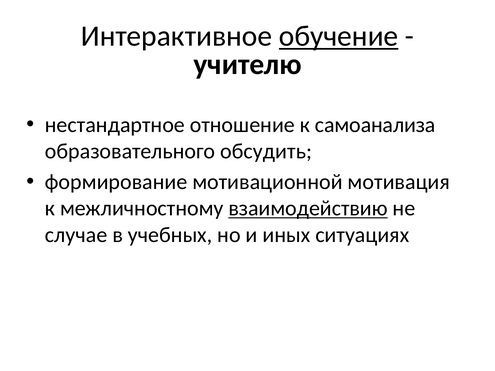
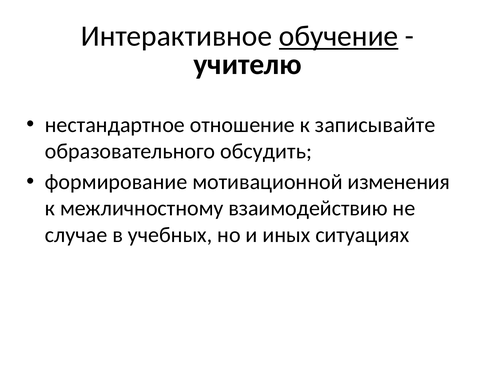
самоанализа: самоанализа -> записывайте
мотивация: мотивация -> изменения
взаимодействию underline: present -> none
